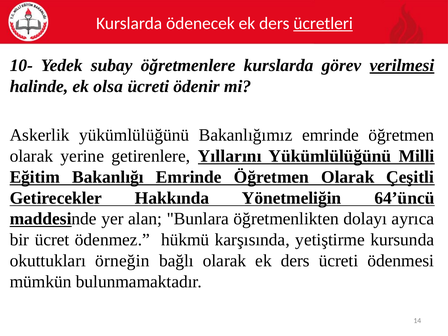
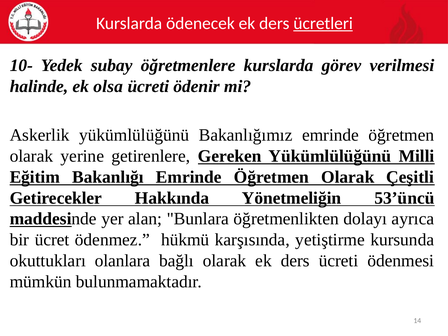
verilmesi underline: present -> none
Yıllarını: Yıllarını -> Gereken
64’üncü: 64’üncü -> 53’üncü
örneğin: örneğin -> olanlara
